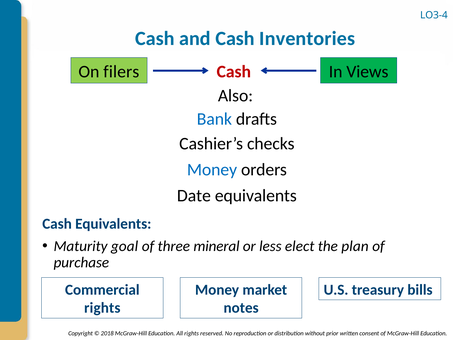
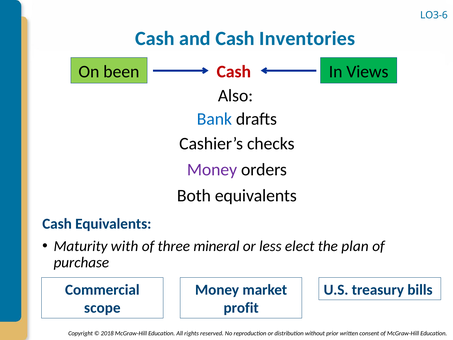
LO3-4: LO3-4 -> LO3-6
filers: filers -> been
Money at (212, 169) colour: blue -> purple
Date: Date -> Both
goal: goal -> with
rights at (102, 308): rights -> scope
notes: notes -> profit
